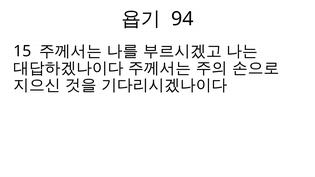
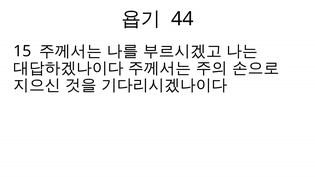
94: 94 -> 44
